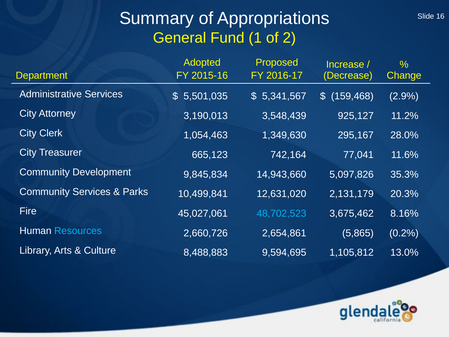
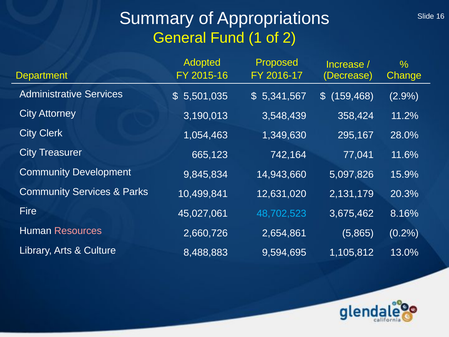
925,127: 925,127 -> 358,424
35.3%: 35.3% -> 15.9%
Resources colour: light blue -> pink
